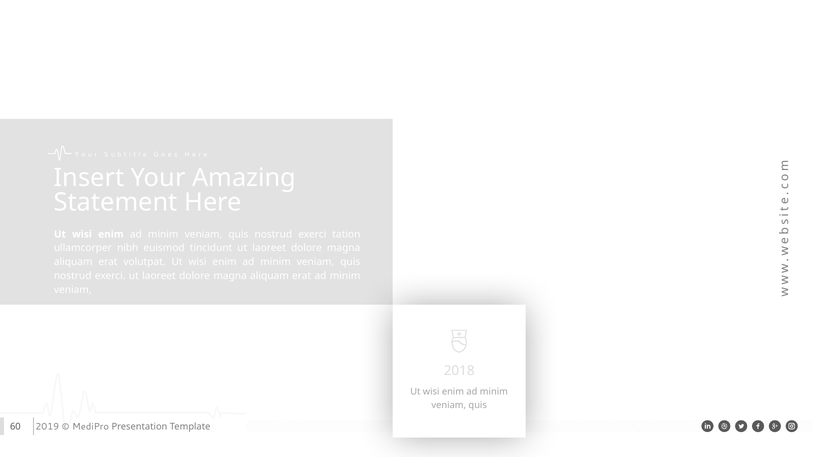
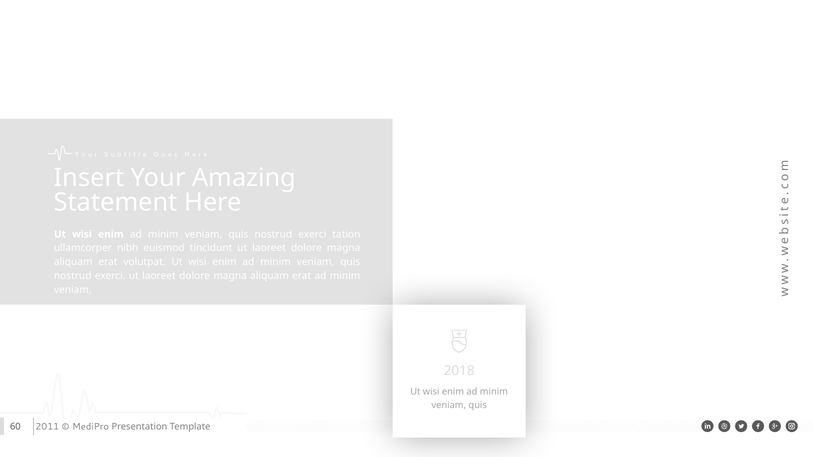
2019: 2019 -> 2011
